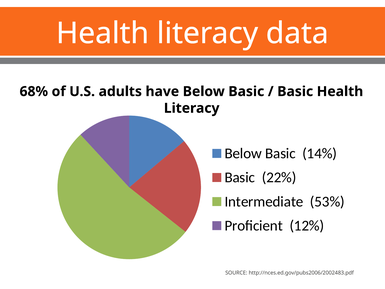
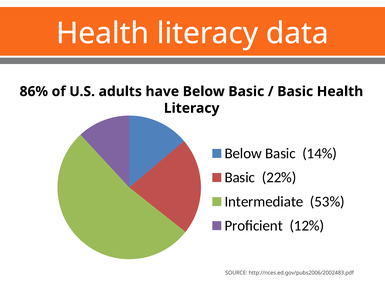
68%: 68% -> 86%
